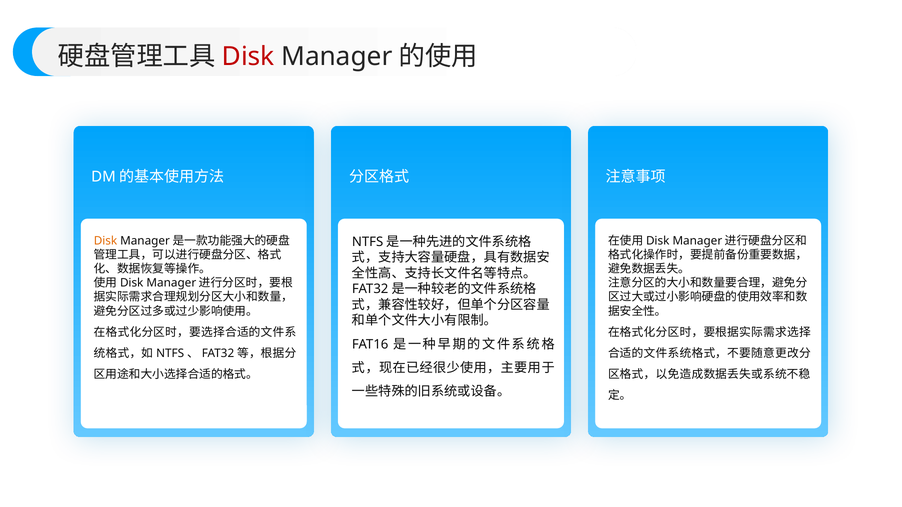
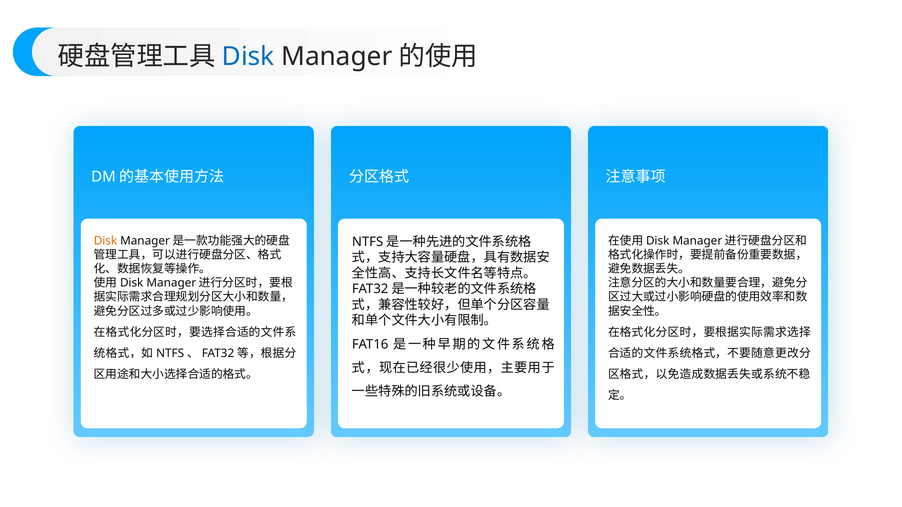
Disk at (248, 57) colour: red -> blue
